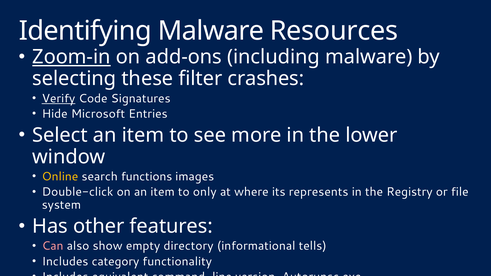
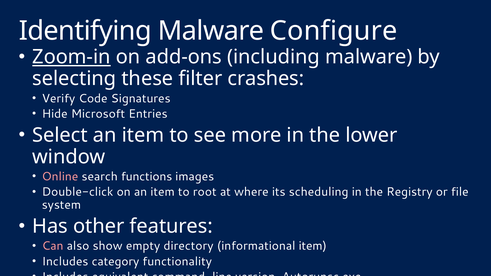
Resources: Resources -> Configure
Verify underline: present -> none
Online colour: yellow -> pink
only: only -> root
represents: represents -> scheduling
informational tells: tells -> item
